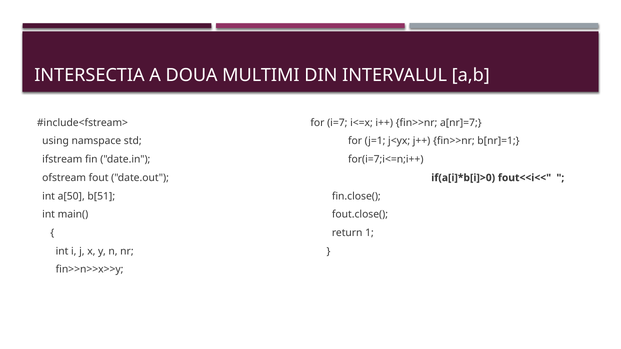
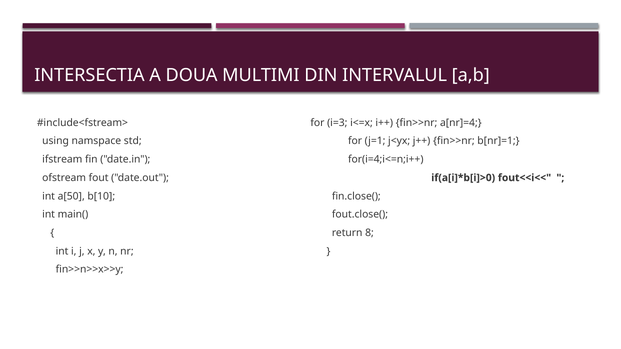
i=7: i=7 -> i=3
a[nr]=7: a[nr]=7 -> a[nr]=4
for(i=7;i<=n;i++: for(i=7;i<=n;i++ -> for(i=4;i<=n;i++
b[51: b[51 -> b[10
1: 1 -> 8
